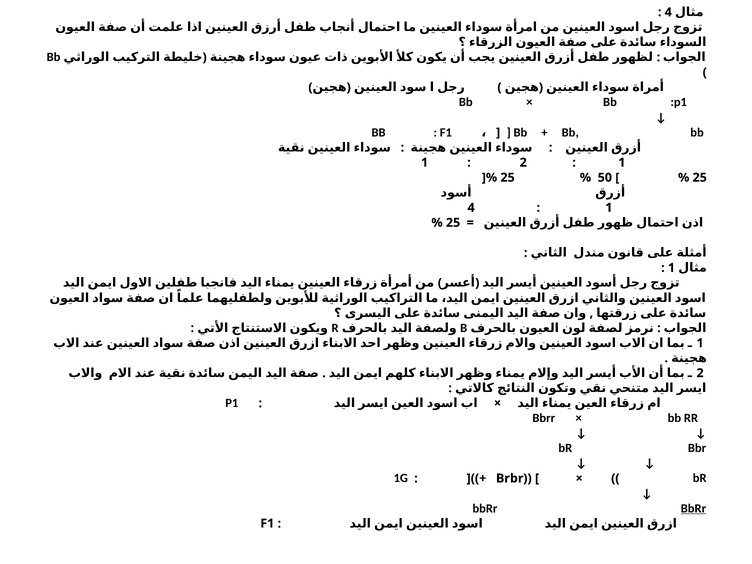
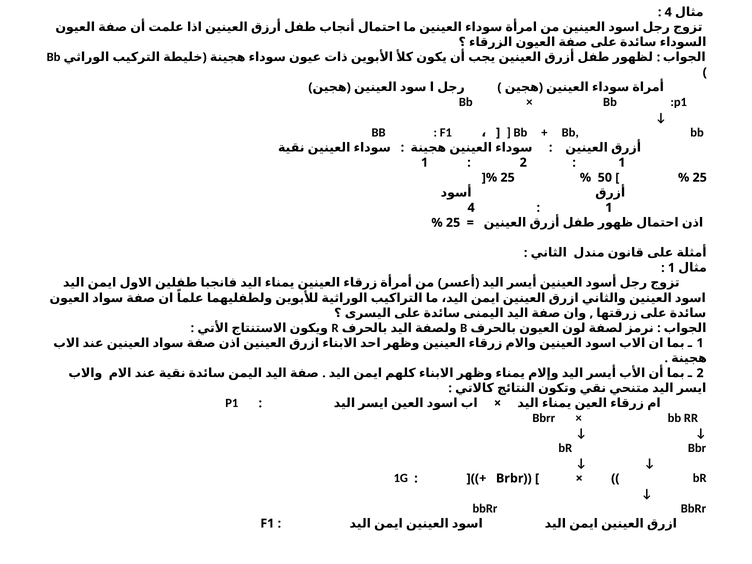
BbRr at (693, 508) underline: present -> none
